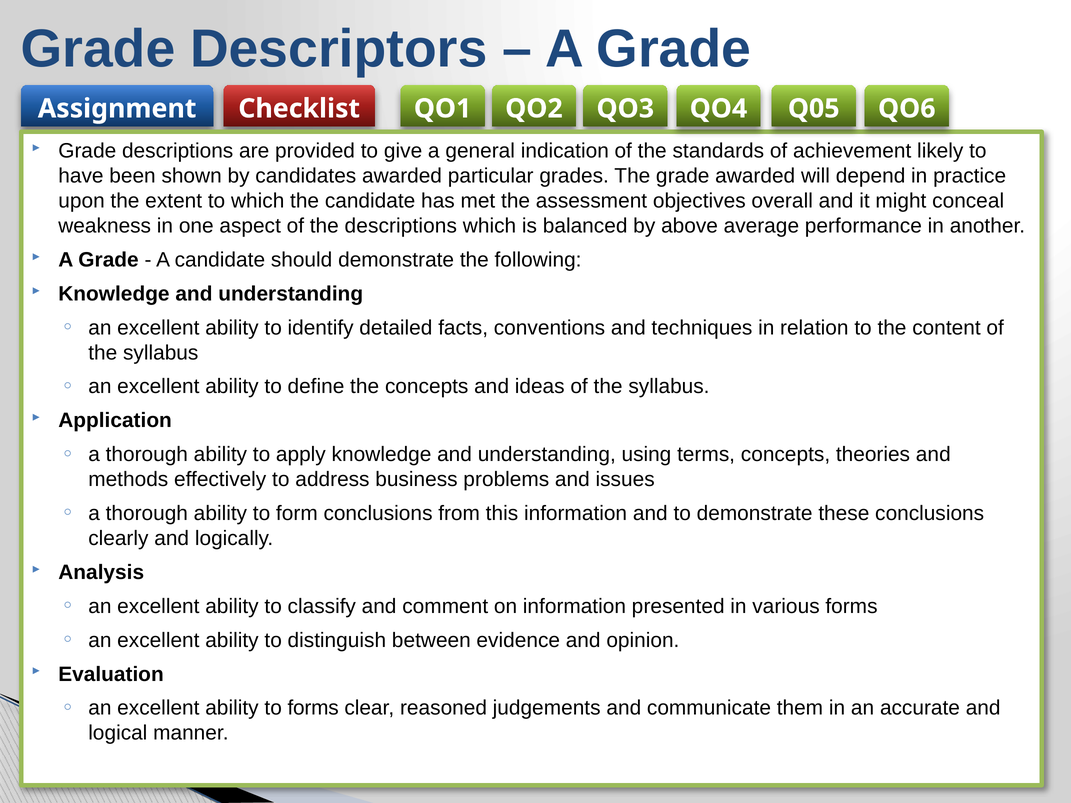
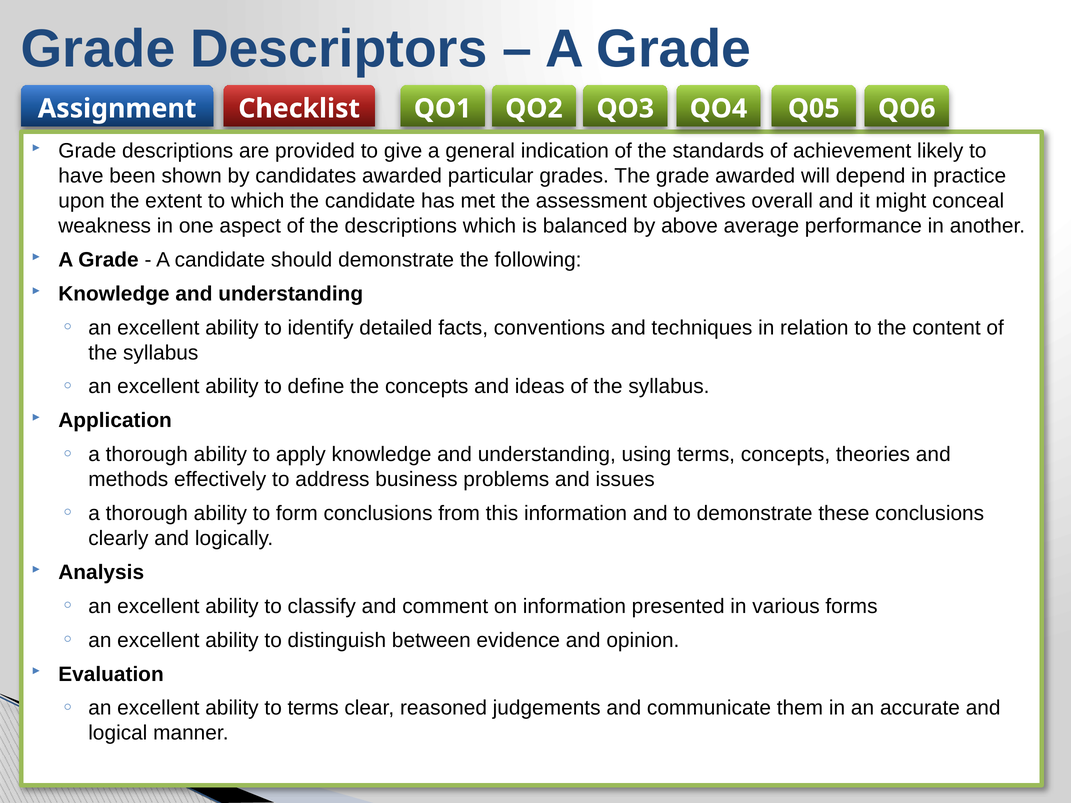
to forms: forms -> terms
